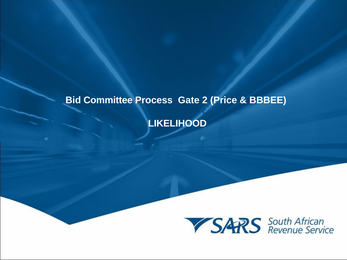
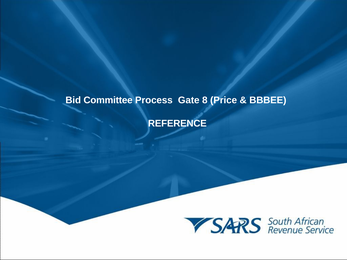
2: 2 -> 8
LIKELIHOOD: LIKELIHOOD -> REFERENCE
